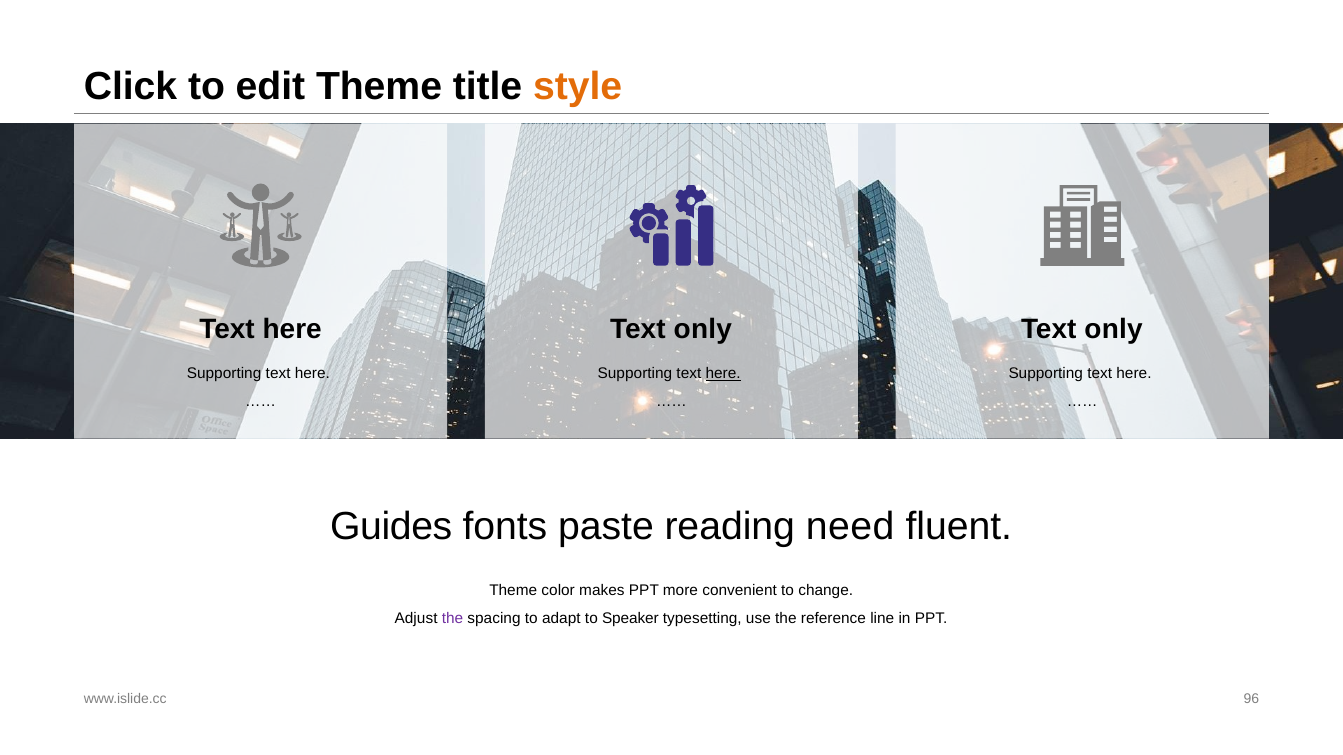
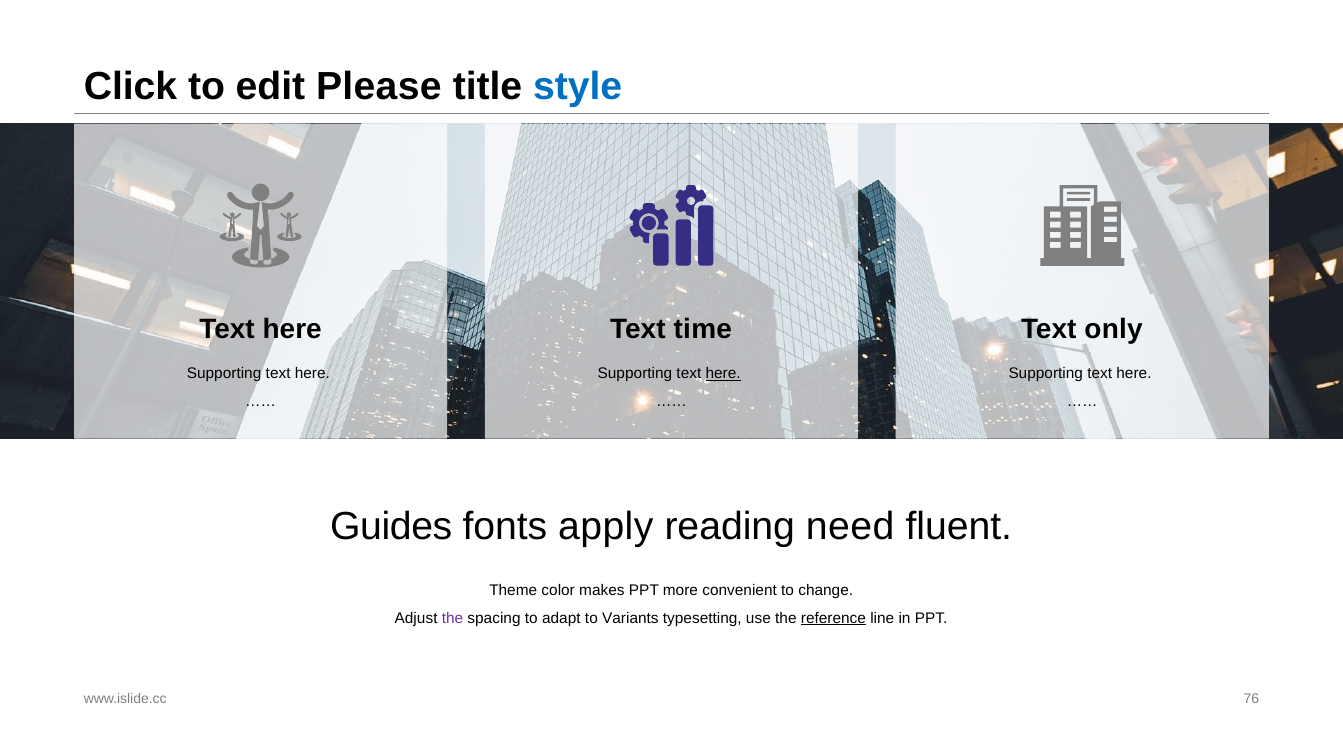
edit Theme: Theme -> Please
style colour: orange -> blue
only at (703, 329): only -> time
paste: paste -> apply
Speaker: Speaker -> Variants
reference underline: none -> present
96: 96 -> 76
